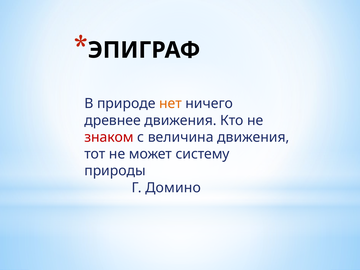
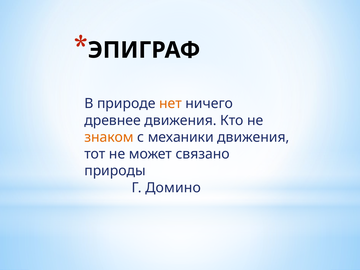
знаком colour: red -> orange
величина: величина -> механики
систему: систему -> связано
